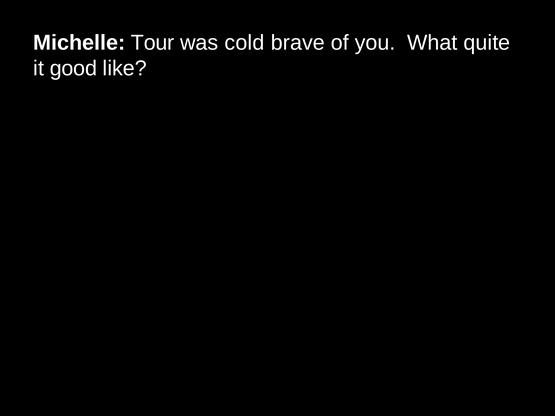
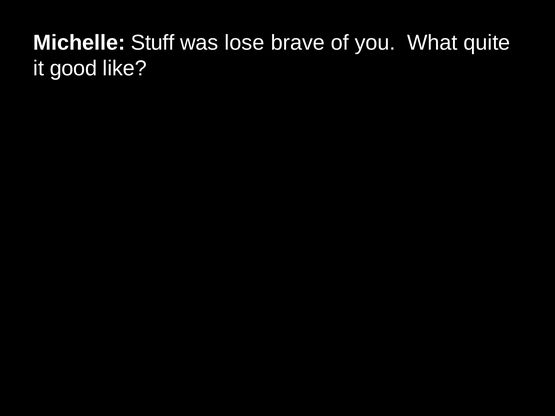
Tour: Tour -> Stuff
cold: cold -> lose
